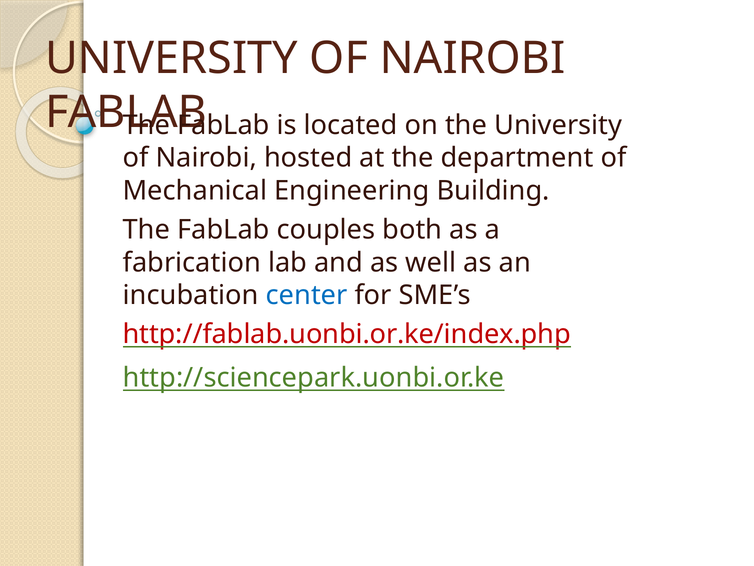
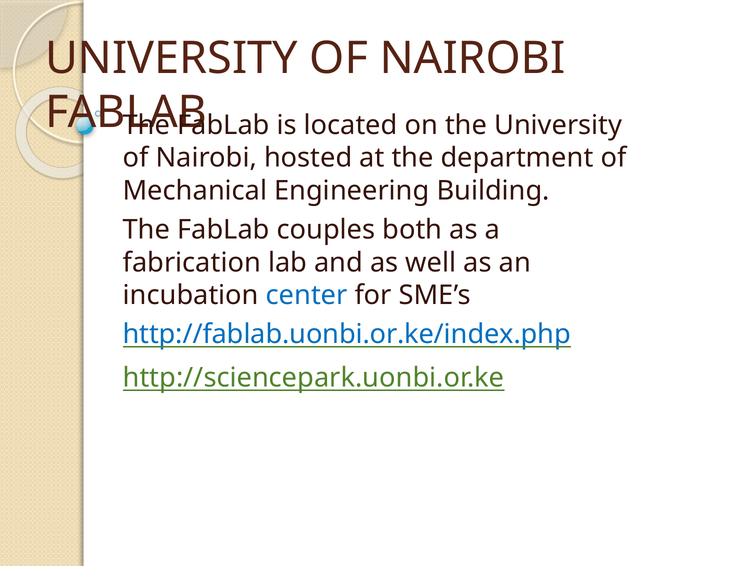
http://fablab.uonbi.or.ke/index.php colour: red -> blue
